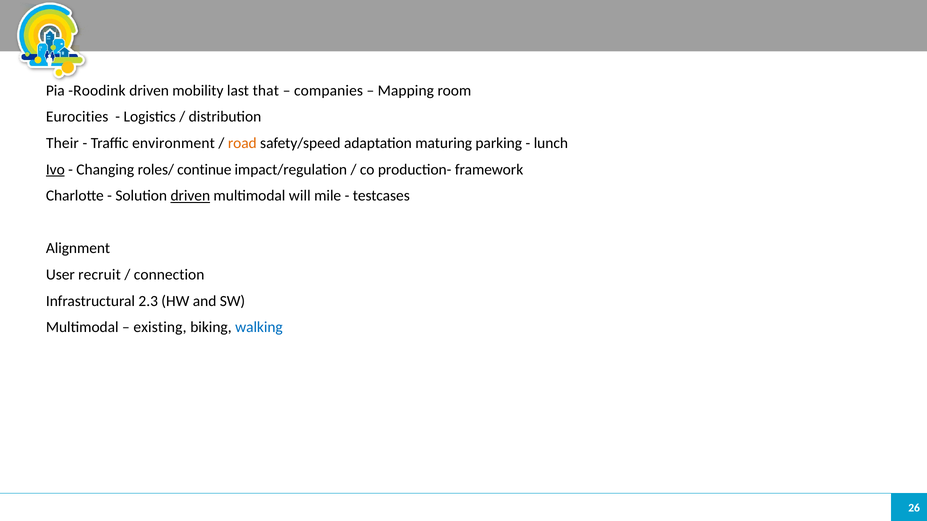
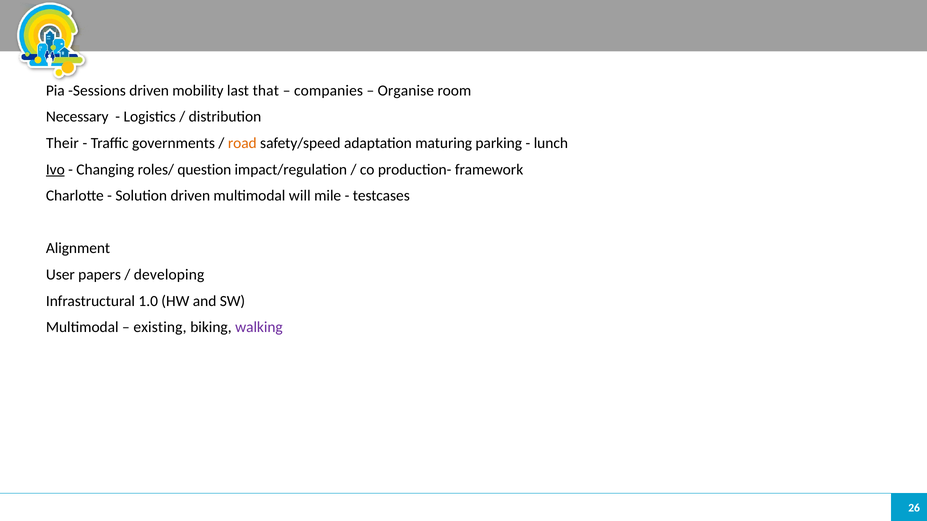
Roodink: Roodink -> Sessions
Mapping: Mapping -> Organise
Eurocities: Eurocities -> Necessary
environment: environment -> governments
continue: continue -> question
driven at (190, 196) underline: present -> none
recruit: recruit -> papers
connection: connection -> developing
2.3: 2.3 -> 1.0
walking colour: blue -> purple
